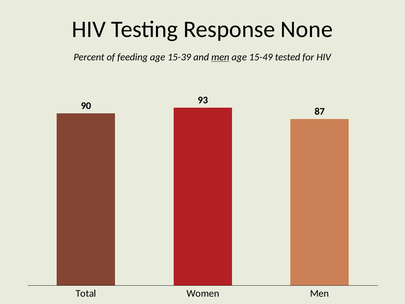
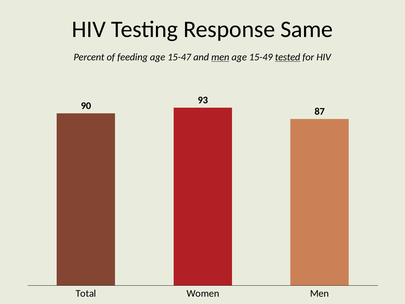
None: None -> Same
15-39: 15-39 -> 15-47
tested underline: none -> present
